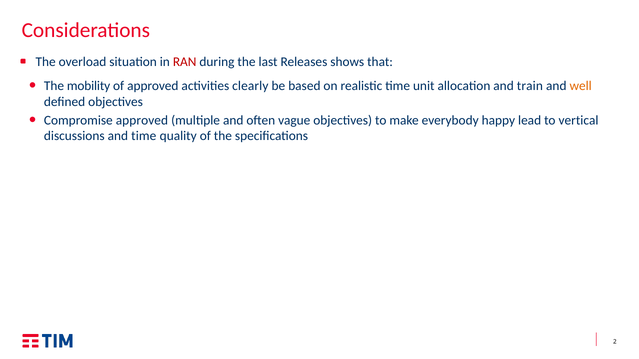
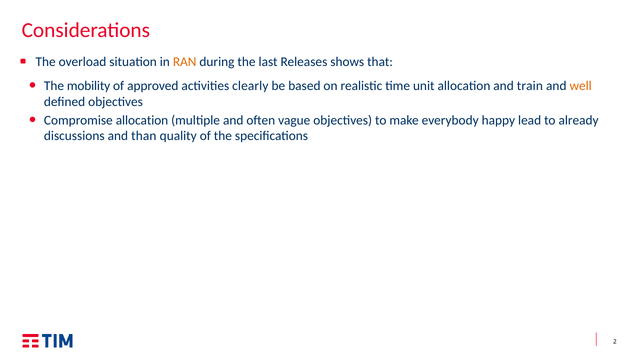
RAN colour: red -> orange
Compromise approved: approved -> allocation
vertical: vertical -> already
and time: time -> than
